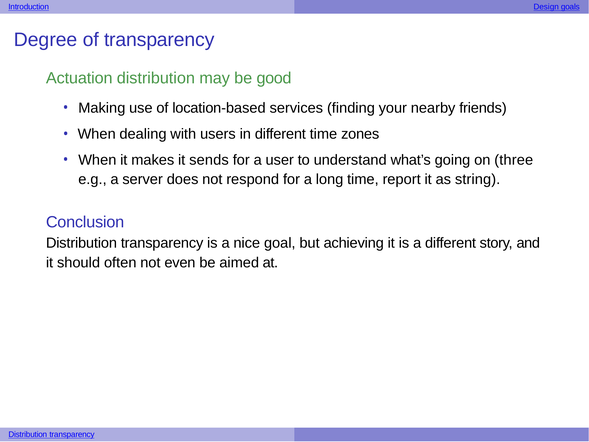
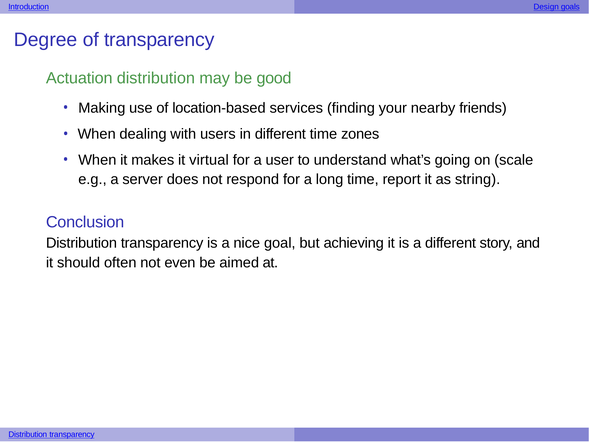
sends: sends -> virtual
three: three -> scale
